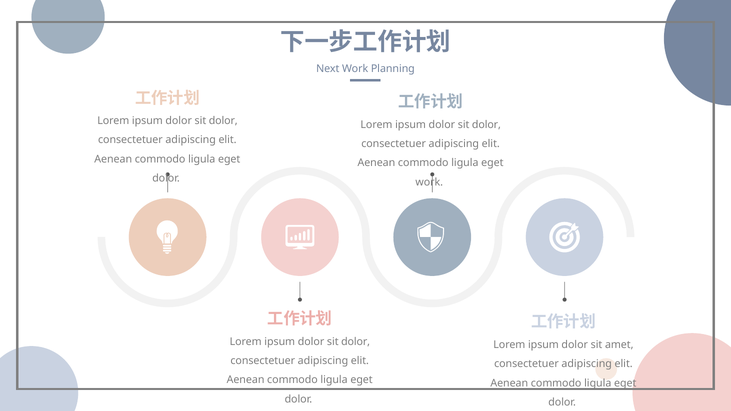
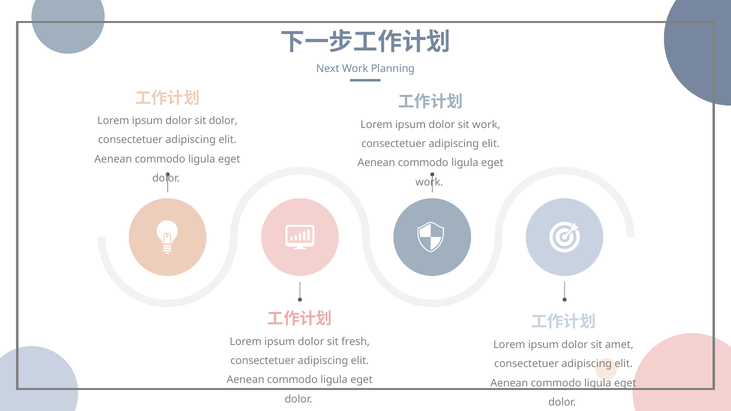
dolor at (486, 125): dolor -> work
dolor at (356, 342): dolor -> fresh
